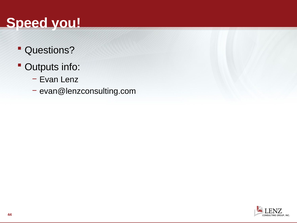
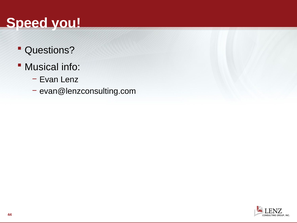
Outputs: Outputs -> Musical
